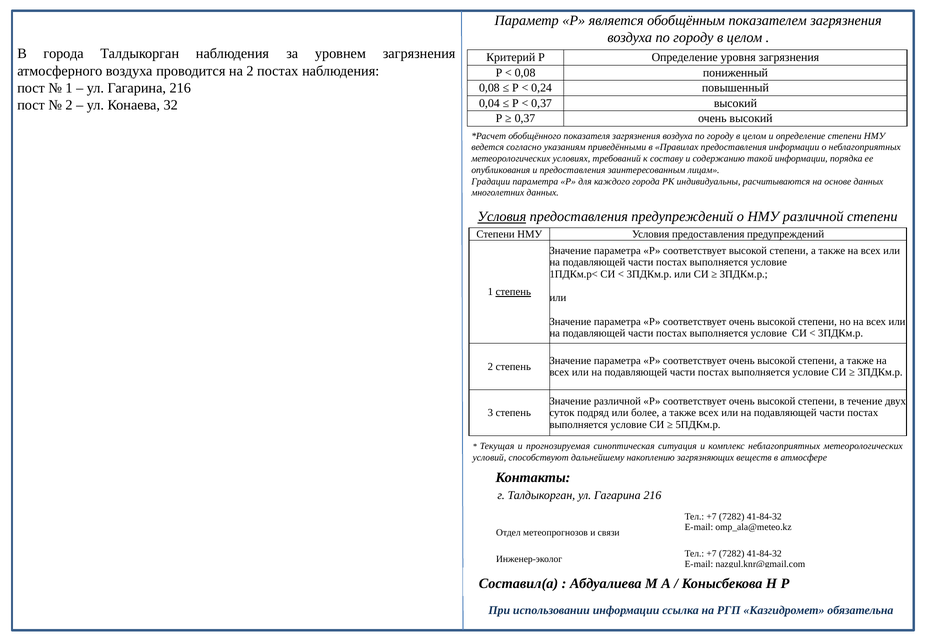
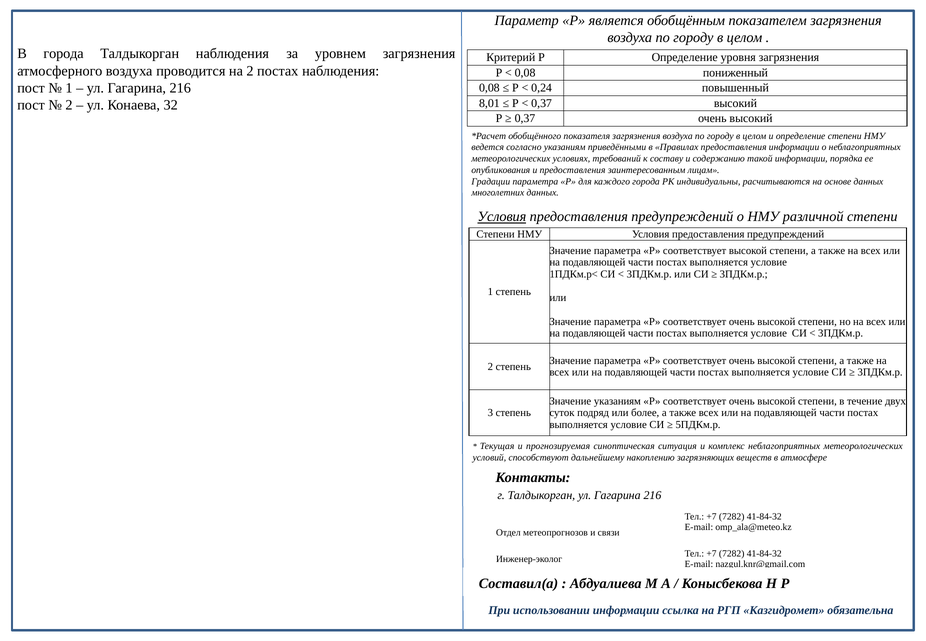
0,04: 0,04 -> 8,01
степень at (513, 292) underline: present -> none
Значение различной: различной -> указаниям
